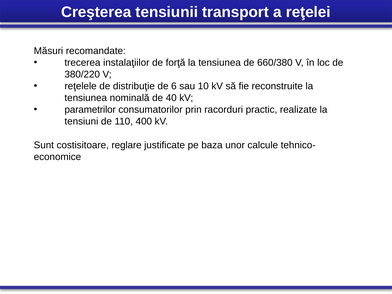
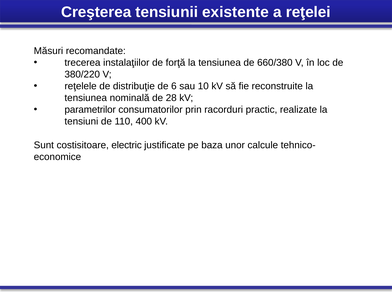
transport: transport -> existente
40: 40 -> 28
reglare: reglare -> electric
